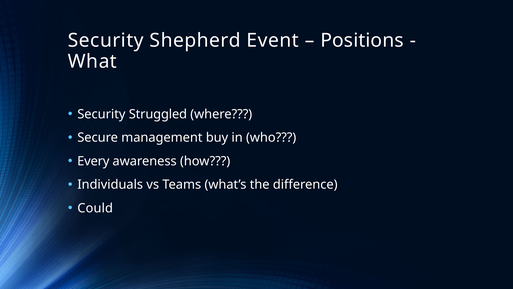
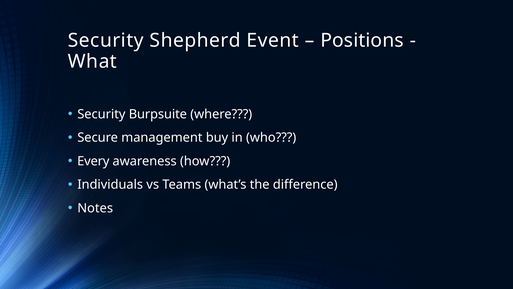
Struggled: Struggled -> Burpsuite
Could: Could -> Notes
